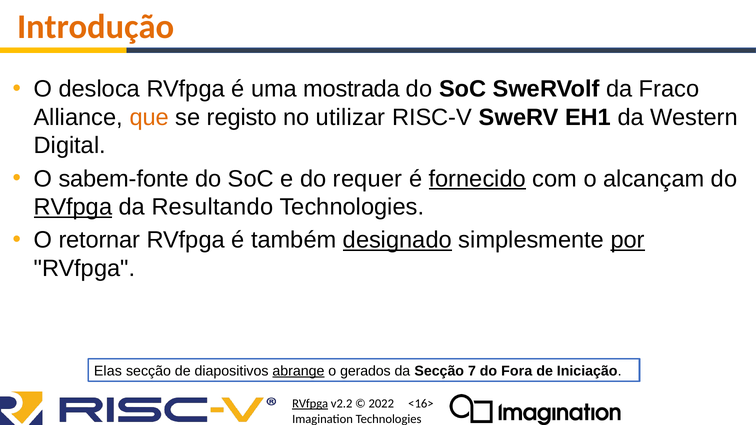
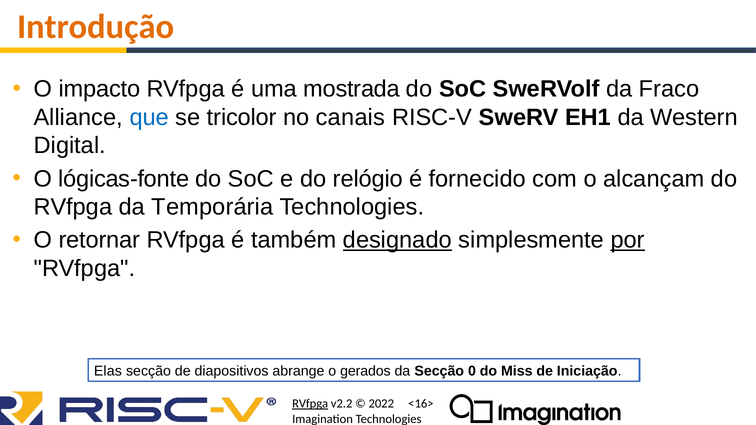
desloca: desloca -> impacto
que colour: orange -> blue
registo: registo -> tricolor
utilizar: utilizar -> canais
sabem-fonte: sabem-fonte -> lógicas-fonte
requer: requer -> relógio
fornecido underline: present -> none
RVfpga at (73, 207) underline: present -> none
Resultando: Resultando -> Temporária
abrange underline: present -> none
7: 7 -> 0
Fora: Fora -> Miss
